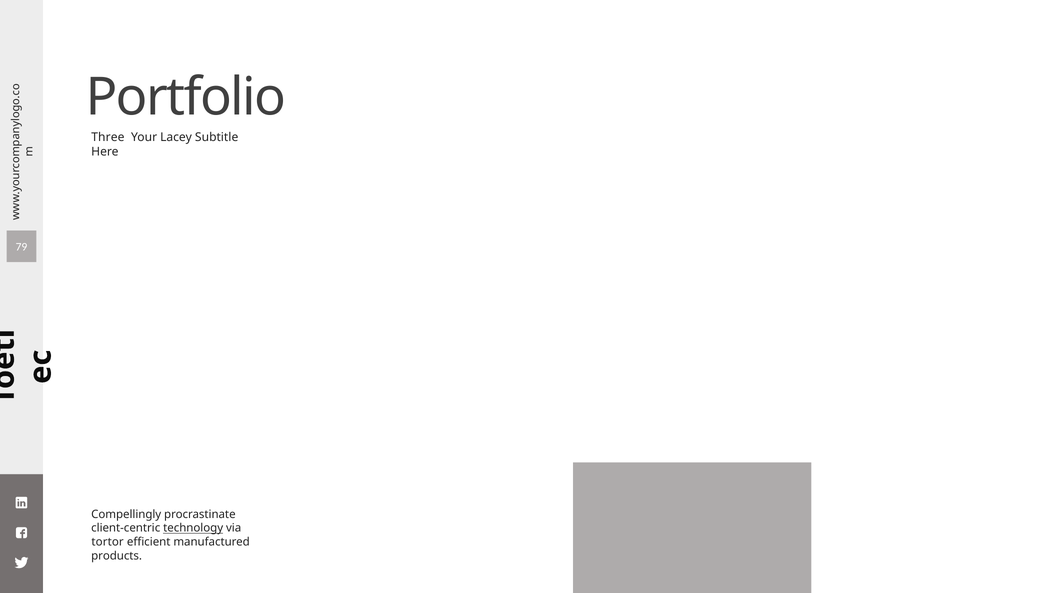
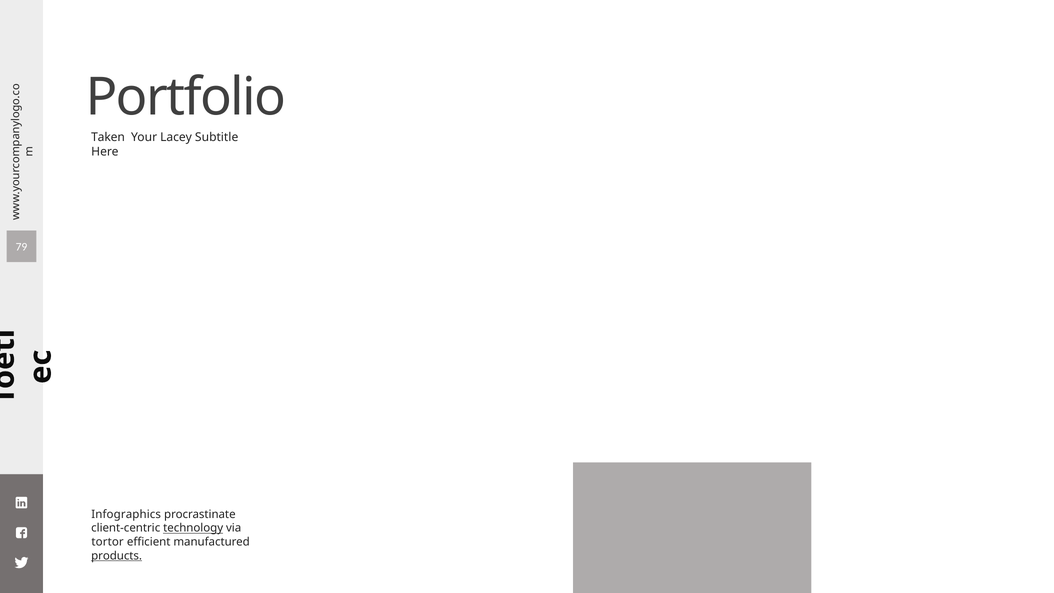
Three: Three -> Taken
Compellingly: Compellingly -> Infographics
products underline: none -> present
